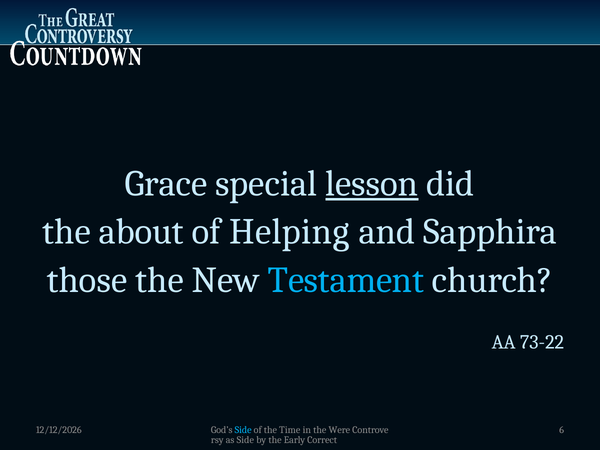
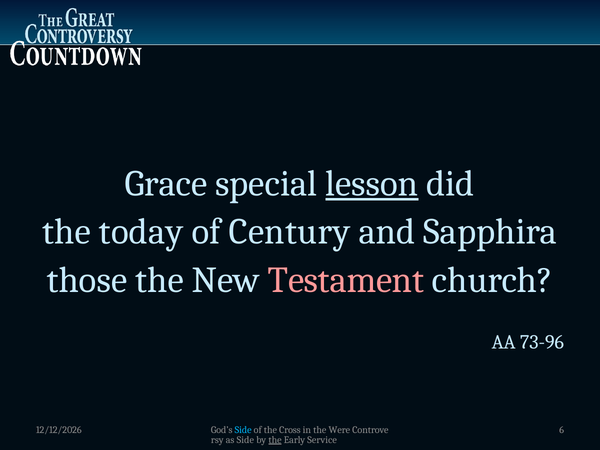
about: about -> today
Helping: Helping -> Century
Testament colour: light blue -> pink
73-22: 73-22 -> 73-96
Time: Time -> Cross
the at (275, 440) underline: none -> present
Correct: Correct -> Service
